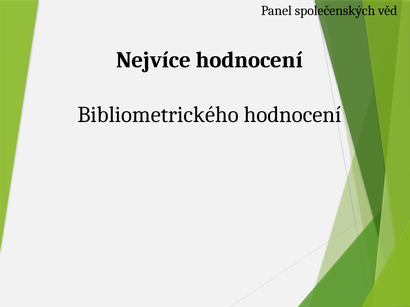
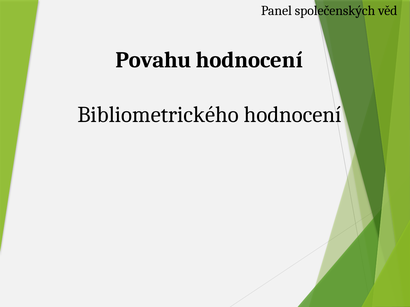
Nejvíce: Nejvíce -> Povahu
